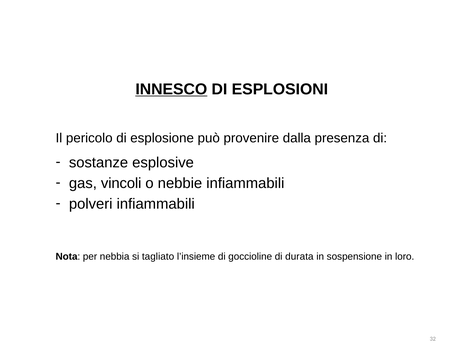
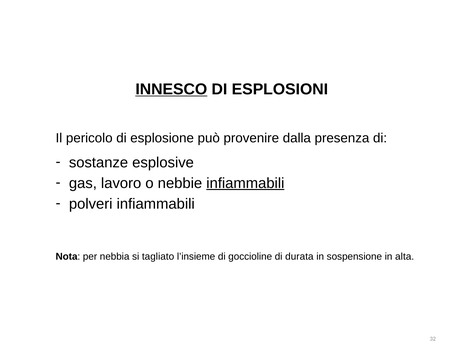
vincoli: vincoli -> lavoro
infiammabili at (245, 183) underline: none -> present
loro: loro -> alta
